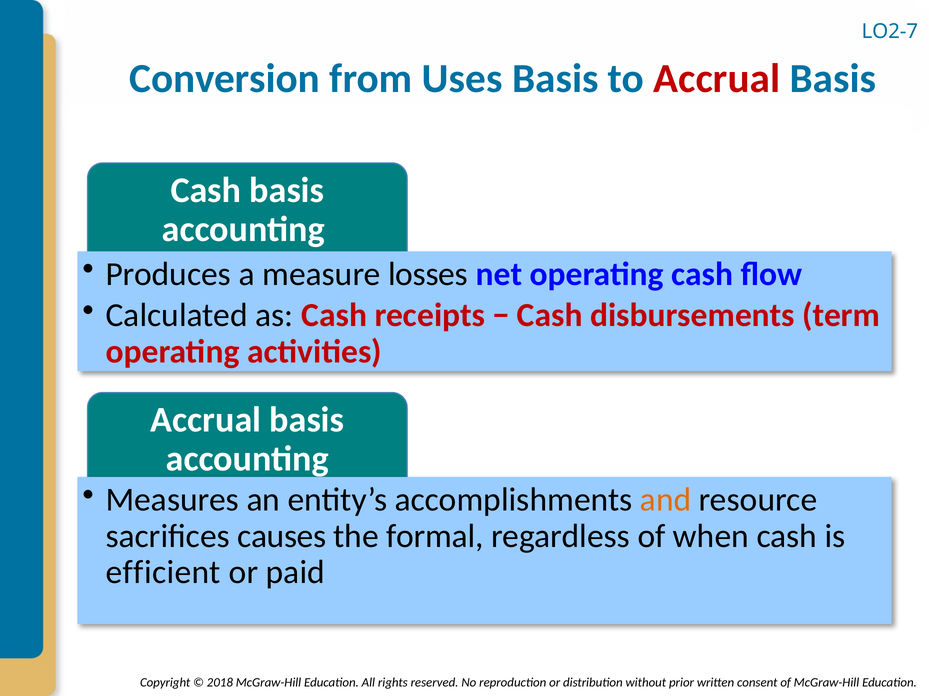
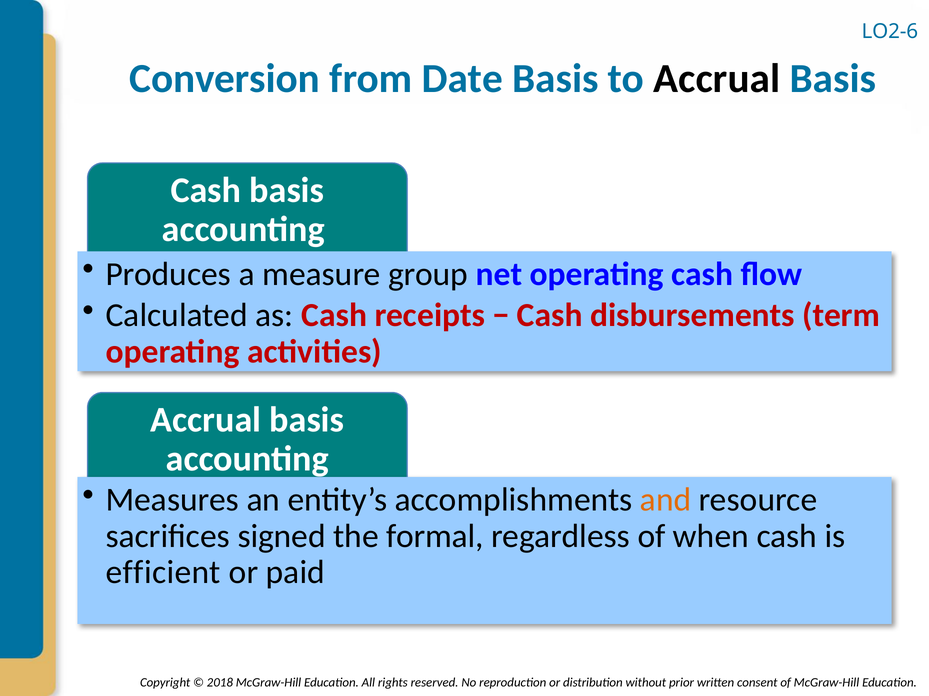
LO2-7: LO2-7 -> LO2-6
Uses: Uses -> Date
Accrual at (717, 79) colour: red -> black
losses: losses -> group
causes: causes -> signed
